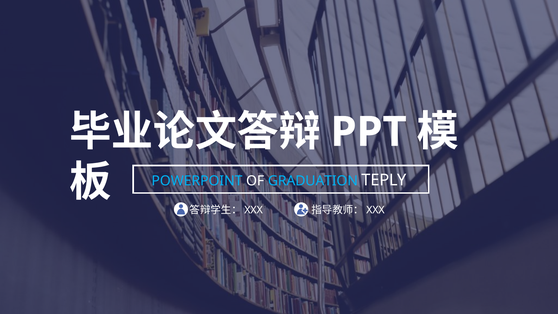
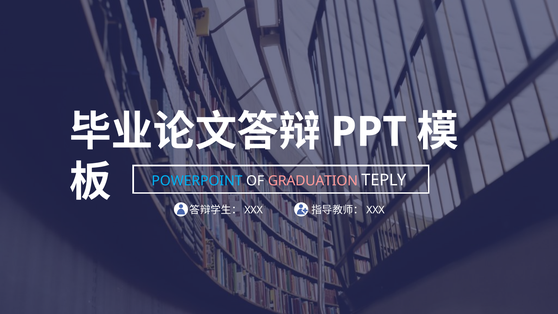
GRADUATION colour: light blue -> pink
